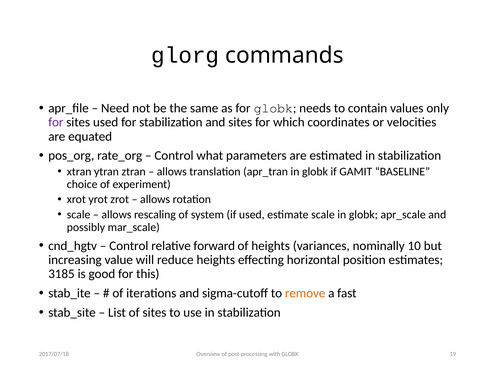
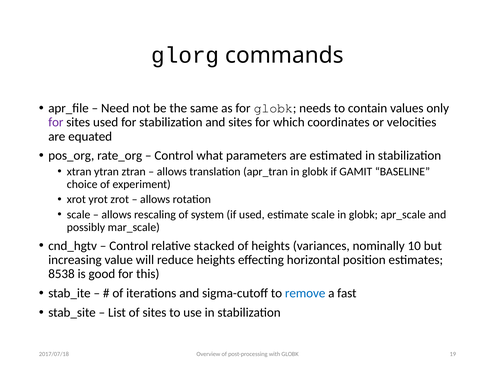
forward: forward -> stacked
3185: 3185 -> 8538
remove colour: orange -> blue
